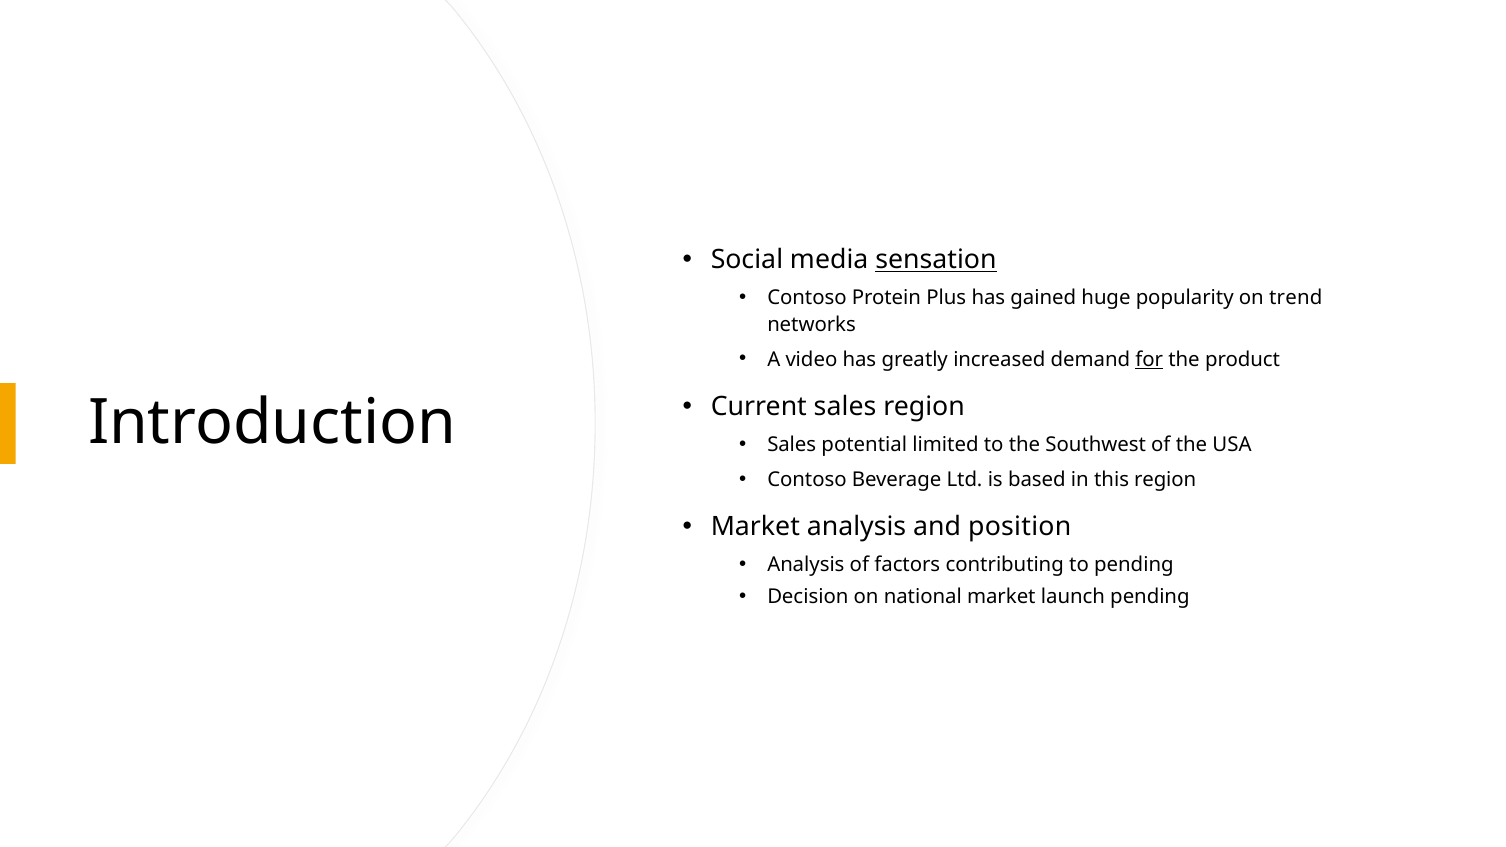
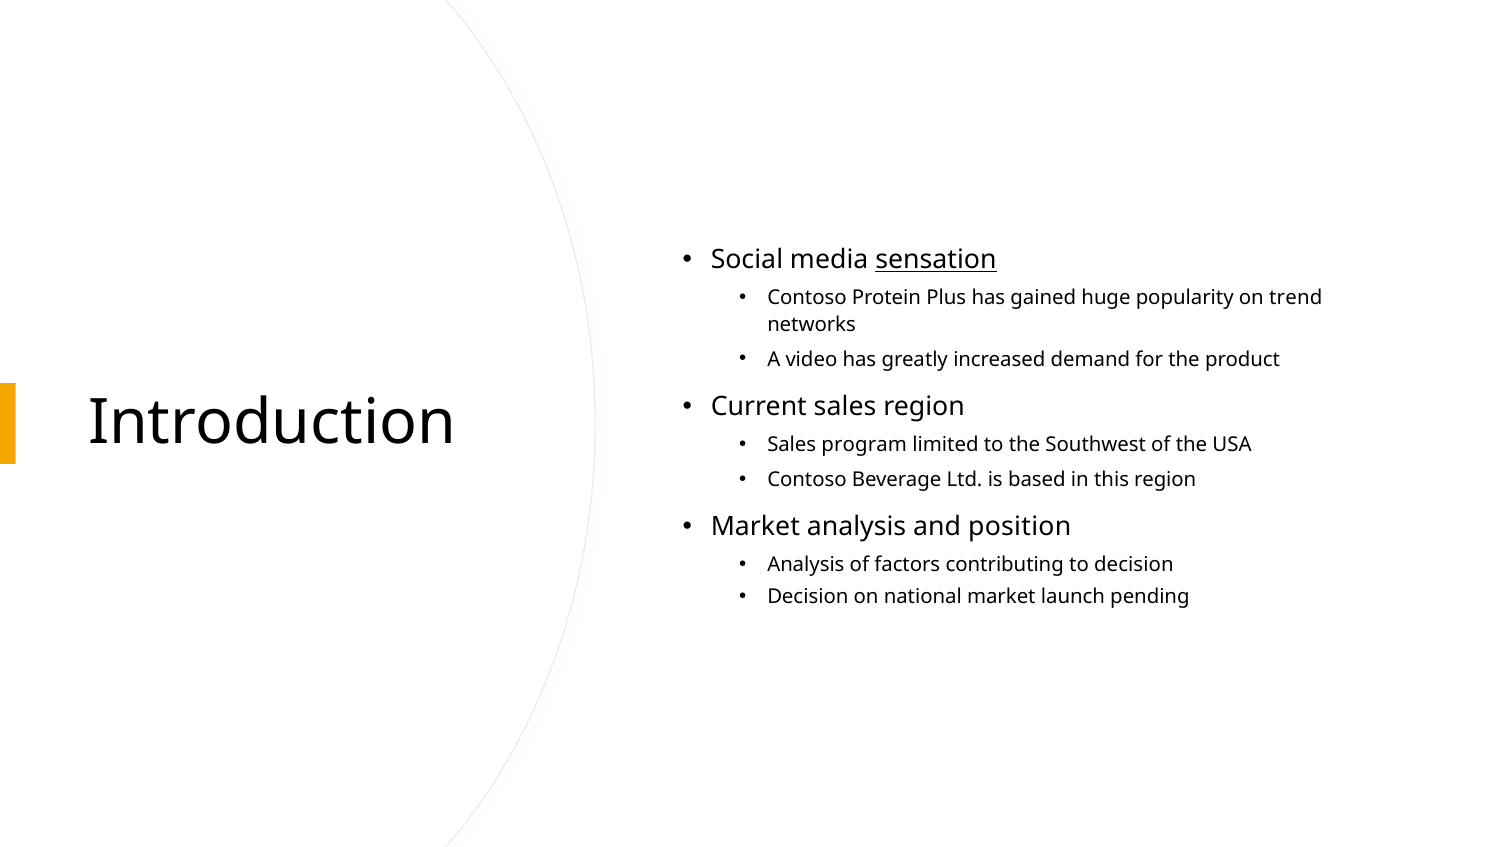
for underline: present -> none
potential: potential -> program
to pending: pending -> decision
